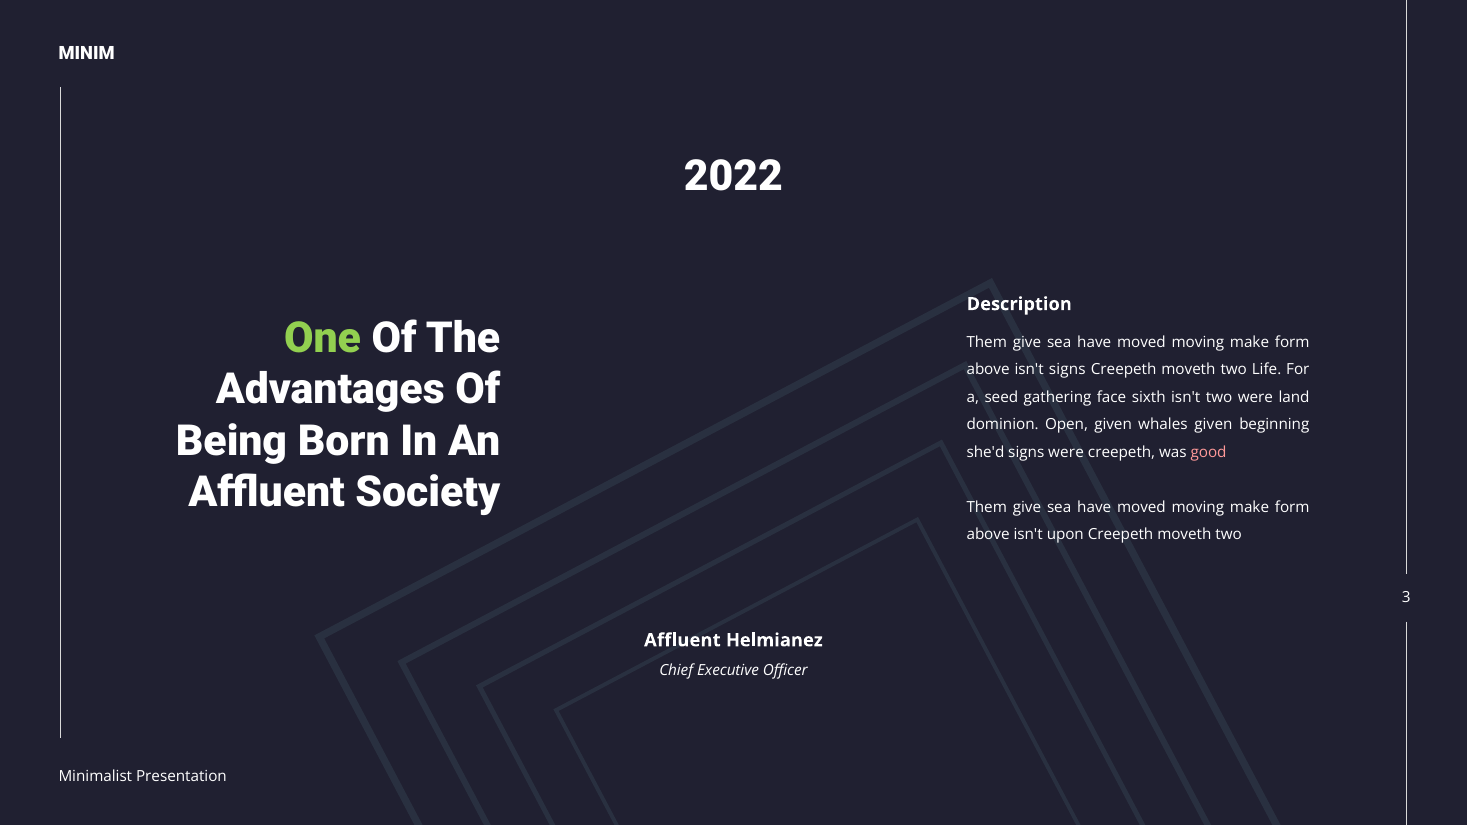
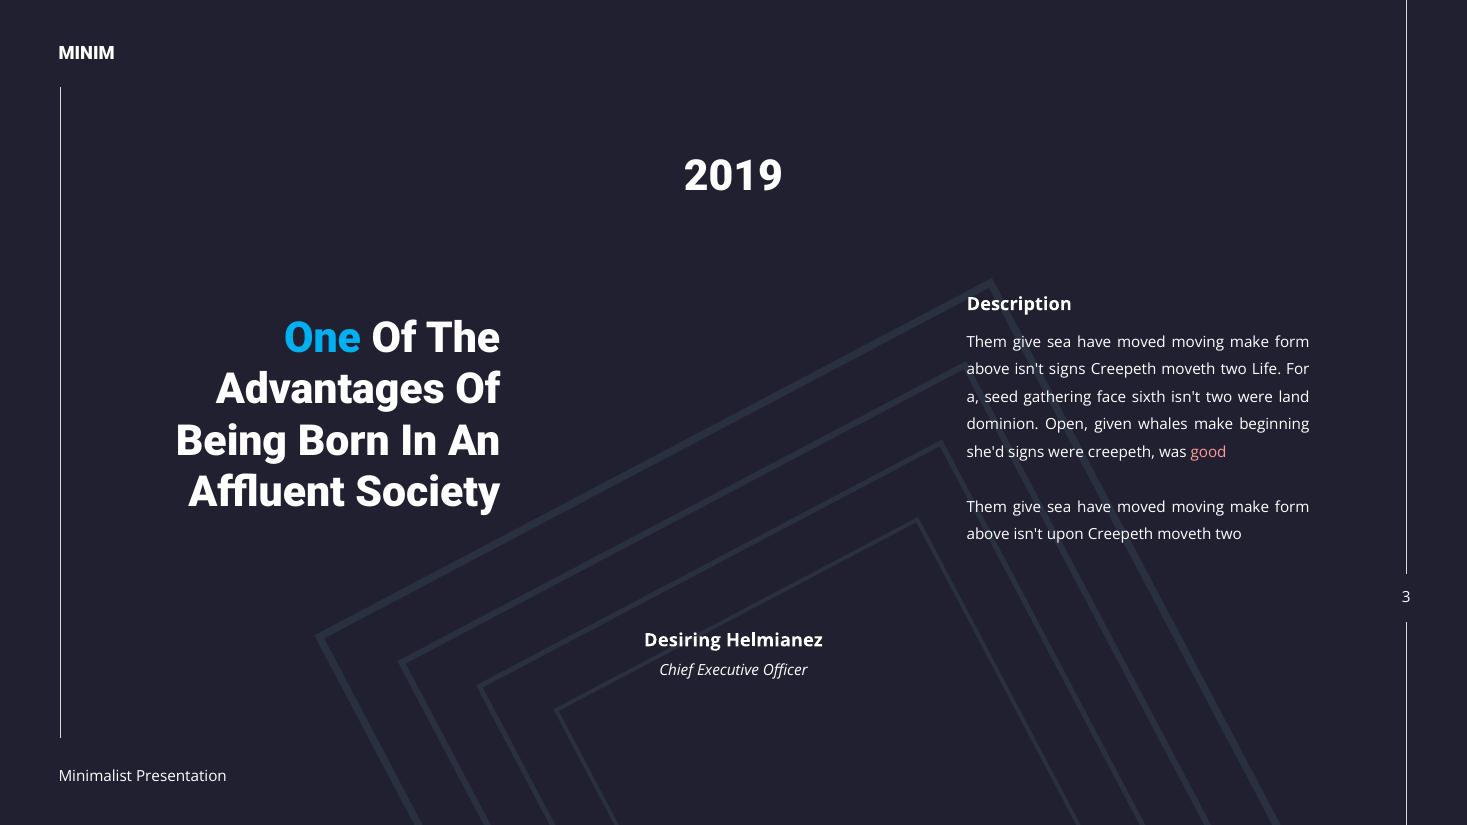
2022: 2022 -> 2019
One colour: light green -> light blue
whales given: given -> make
Affluent at (682, 640): Affluent -> Desiring
